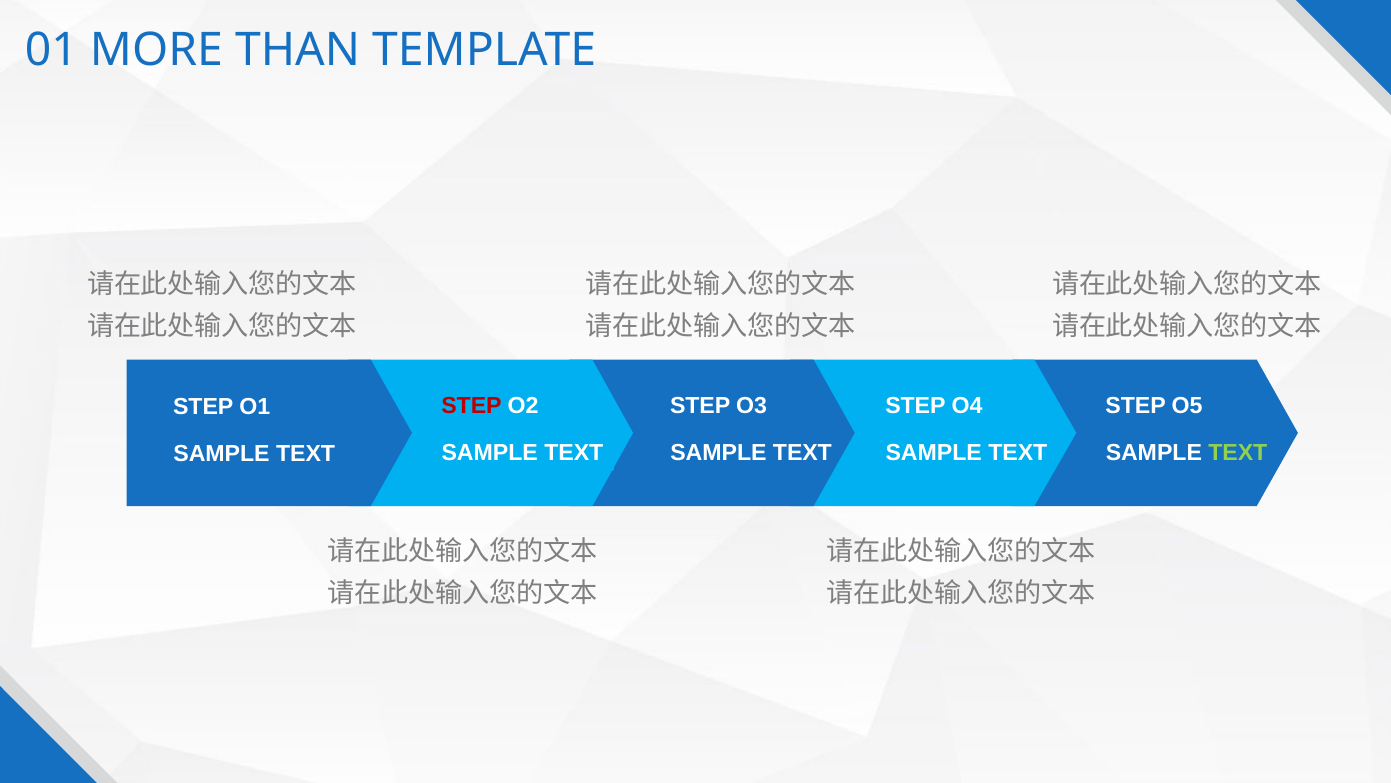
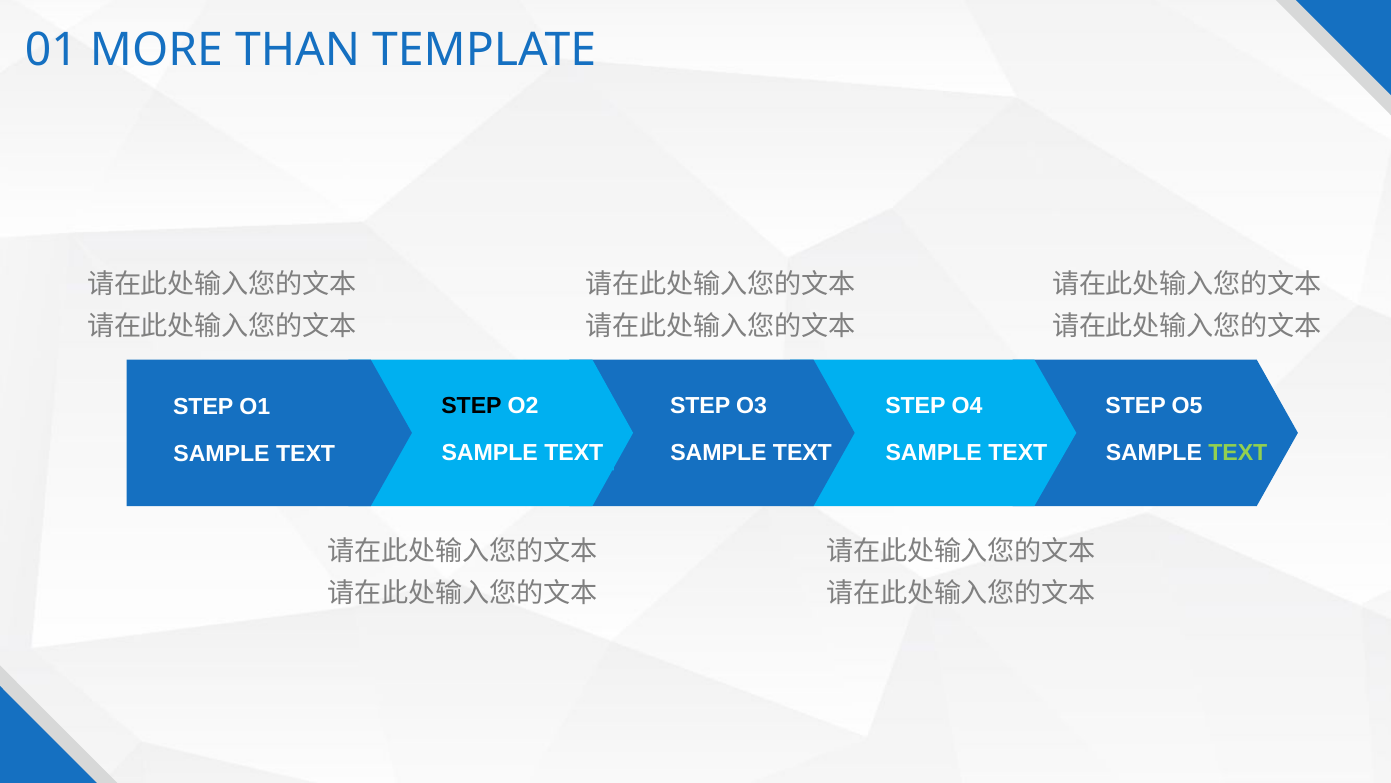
STEP at (472, 406) colour: red -> black
